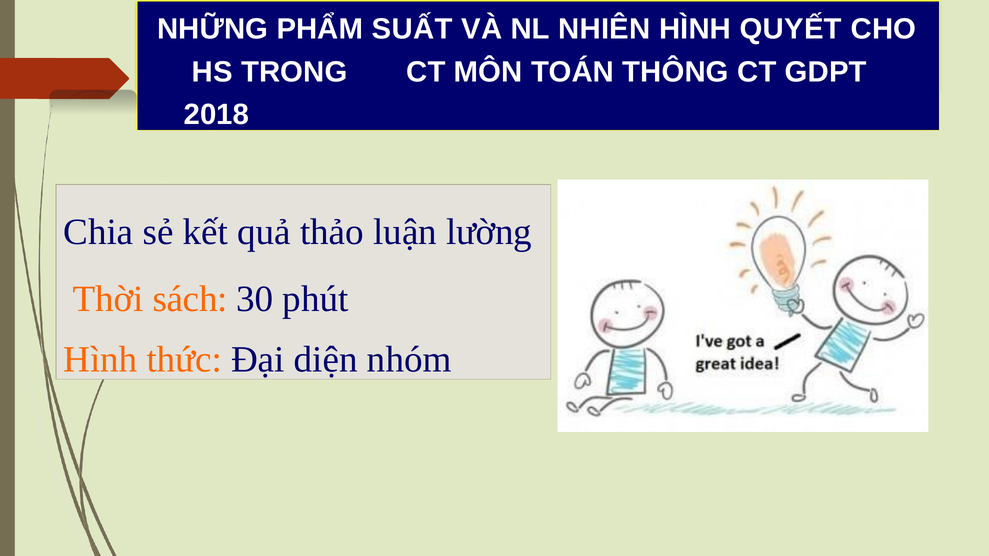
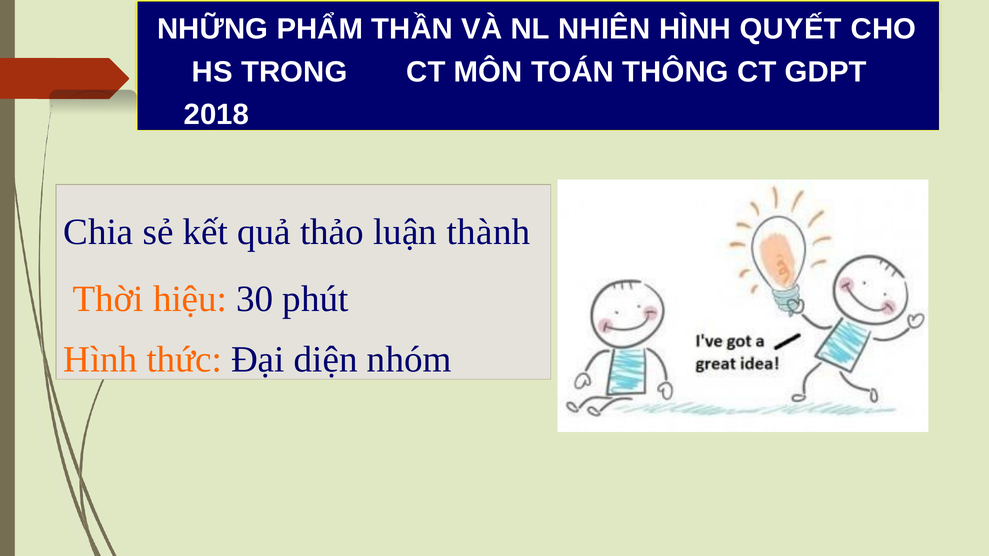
SUẤT: SUẤT -> THẦN
lường: lường -> thành
sách: sách -> hiệu
